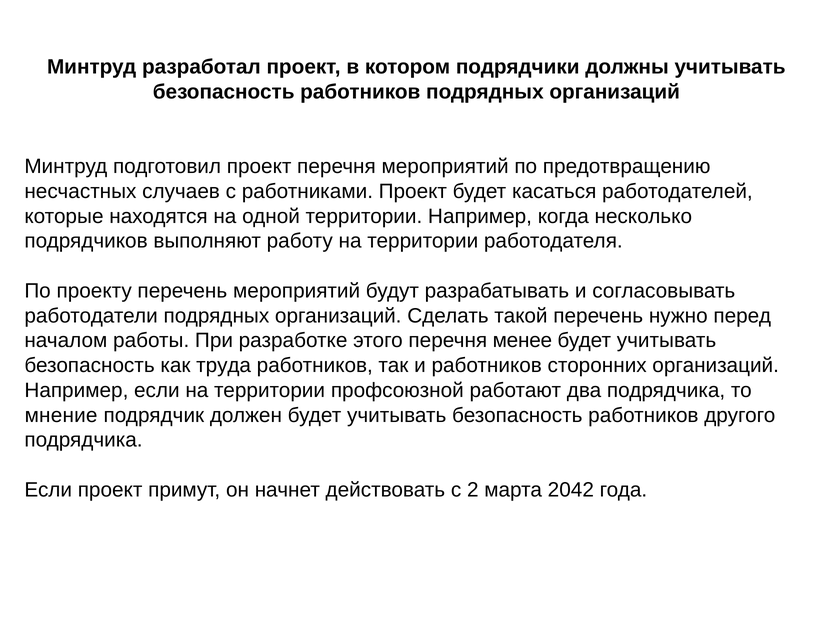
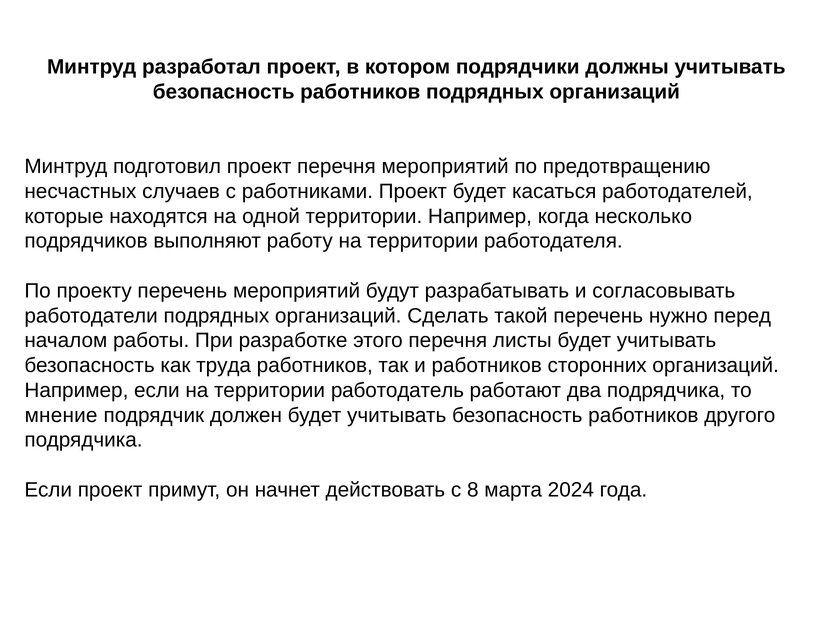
менее: менее -> листы
профсоюзной: профсоюзной -> работодатель
2: 2 -> 8
2042: 2042 -> 2024
